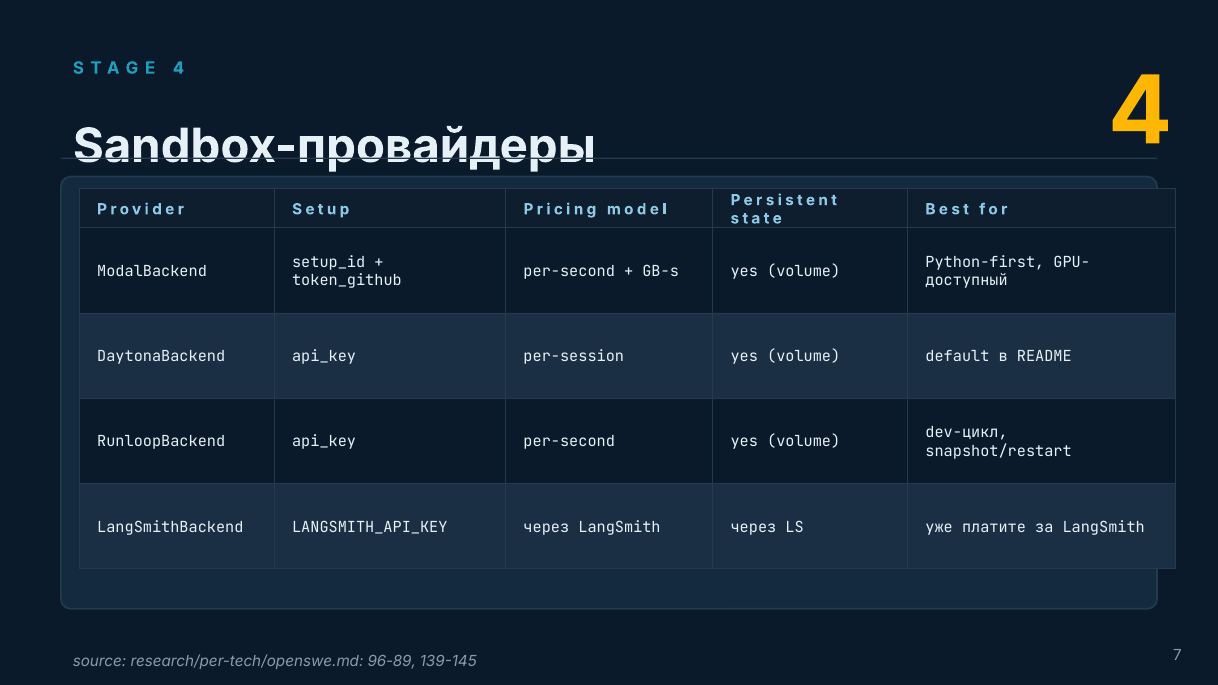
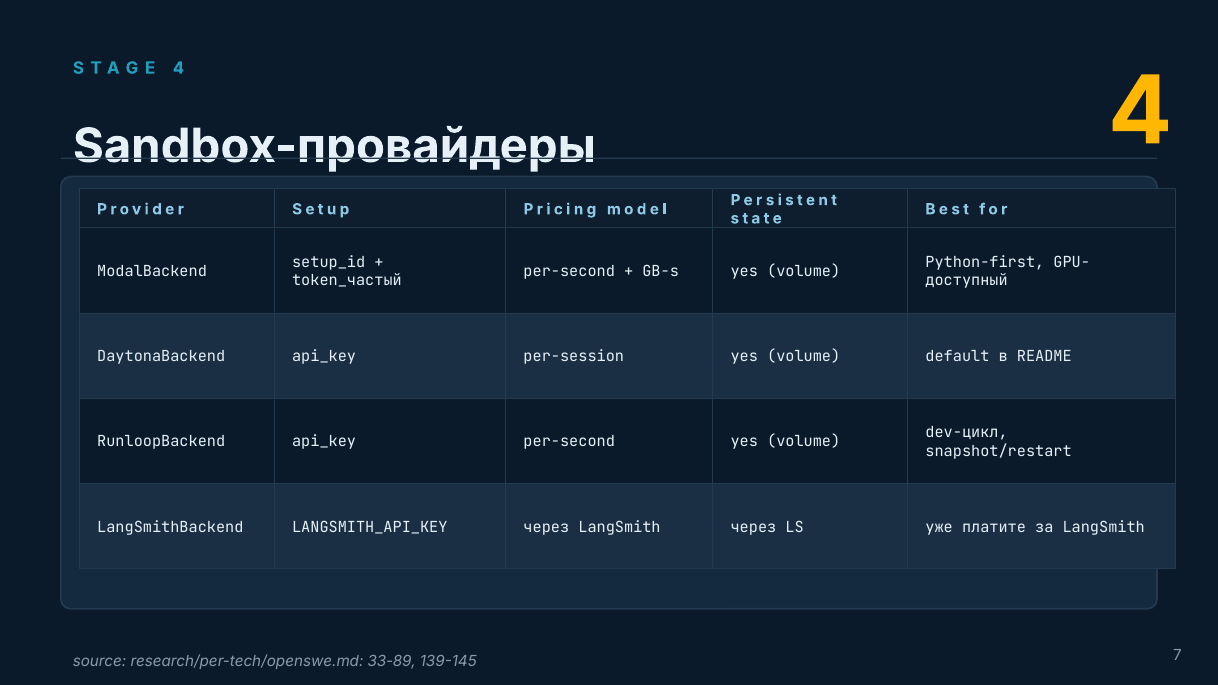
token_github: token_github -> token_частый
96-89: 96-89 -> 33-89
